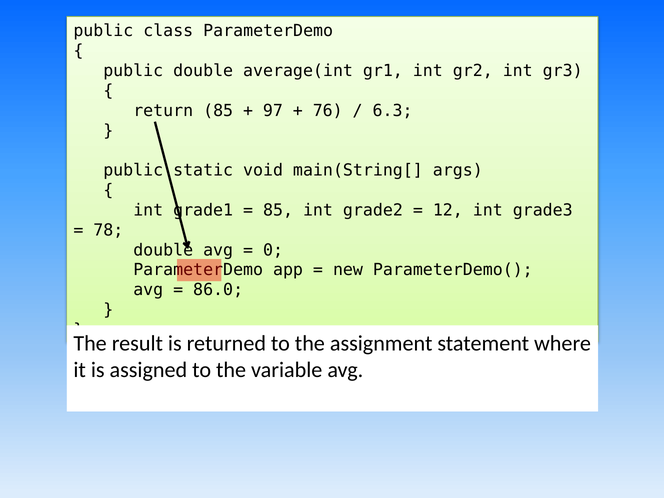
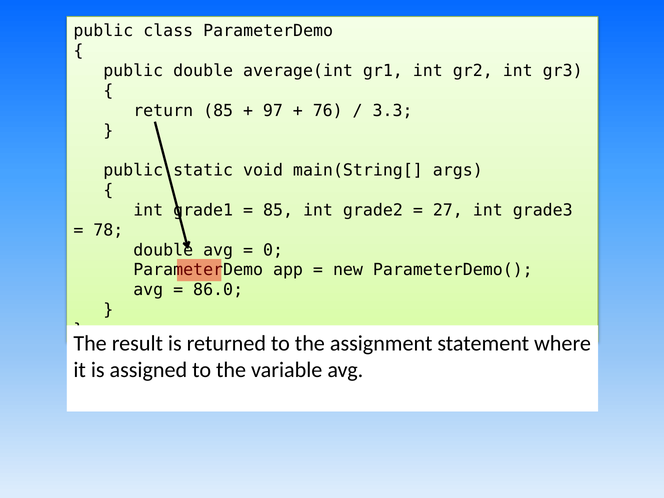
6.3: 6.3 -> 3.3
12: 12 -> 27
